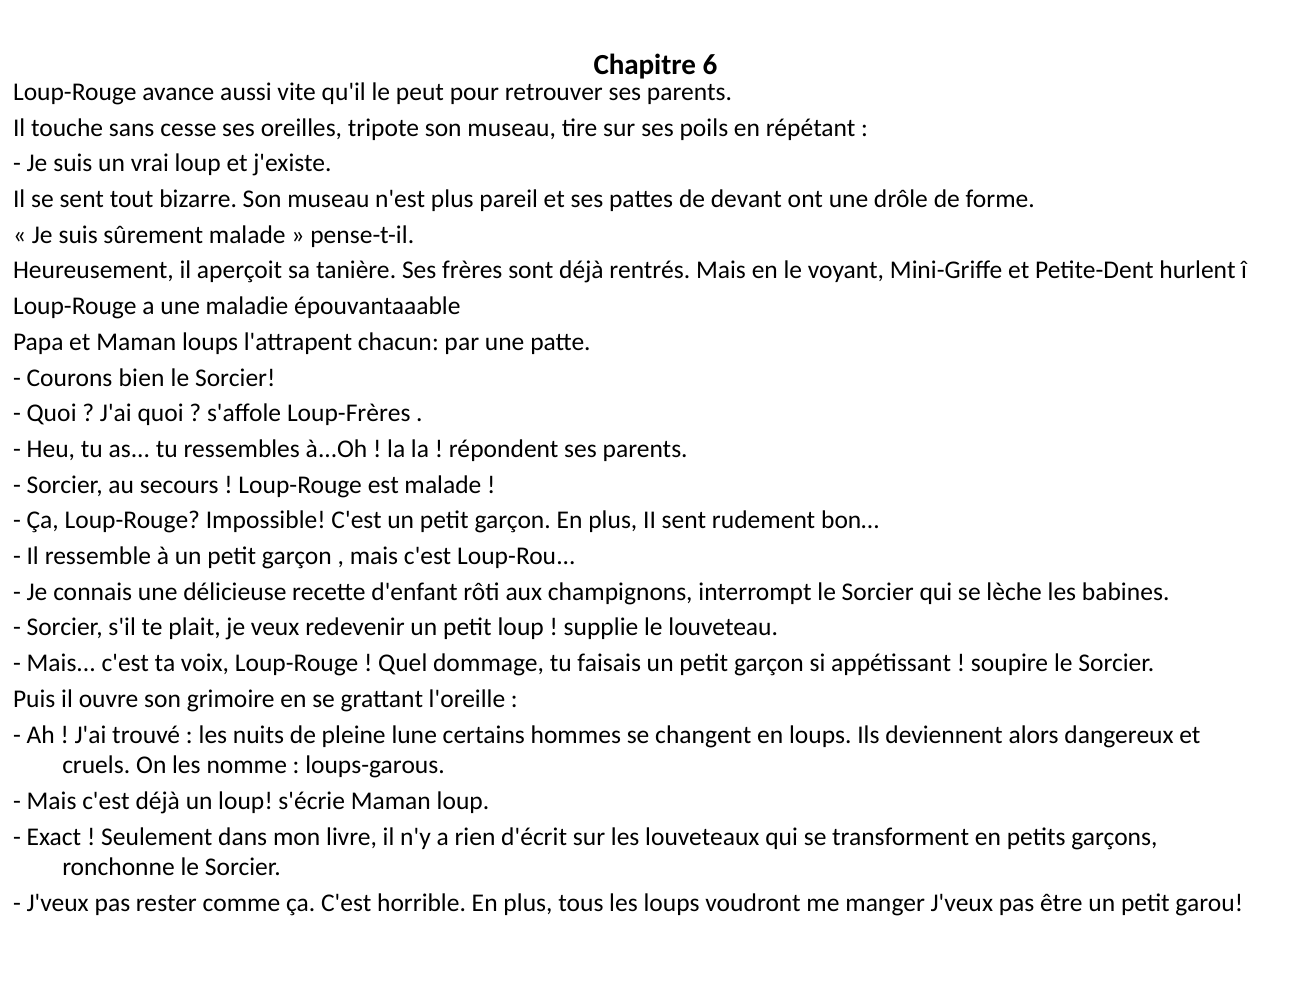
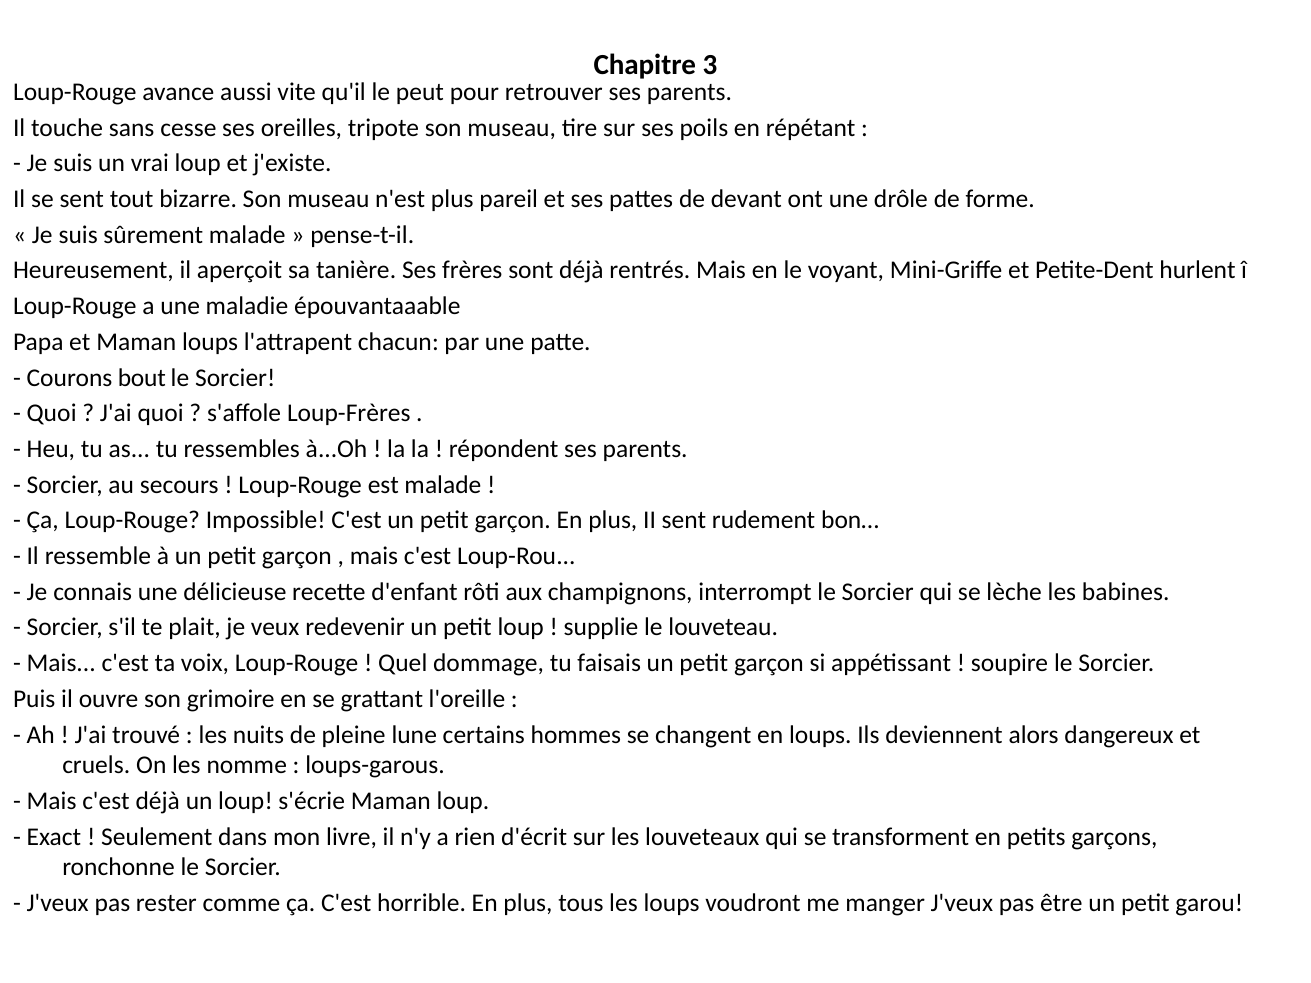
6: 6 -> 3
bien: bien -> bout
